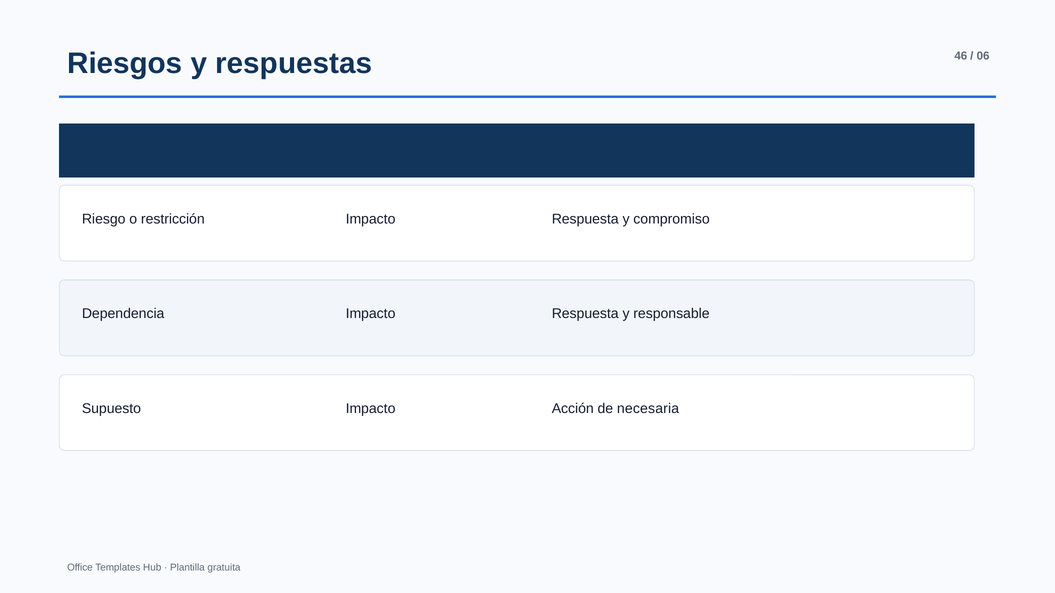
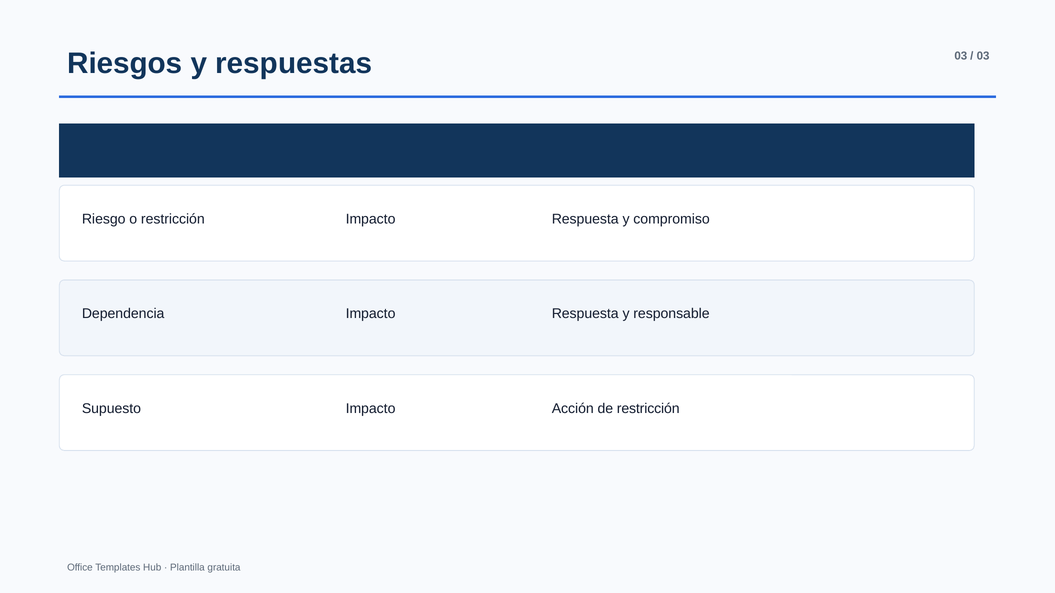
respuestas 46: 46 -> 03
06 at (983, 56): 06 -> 03
de necesaria: necesaria -> restricción
